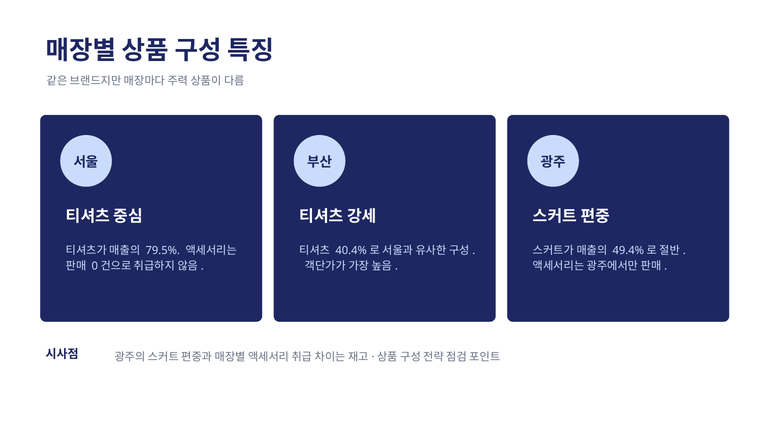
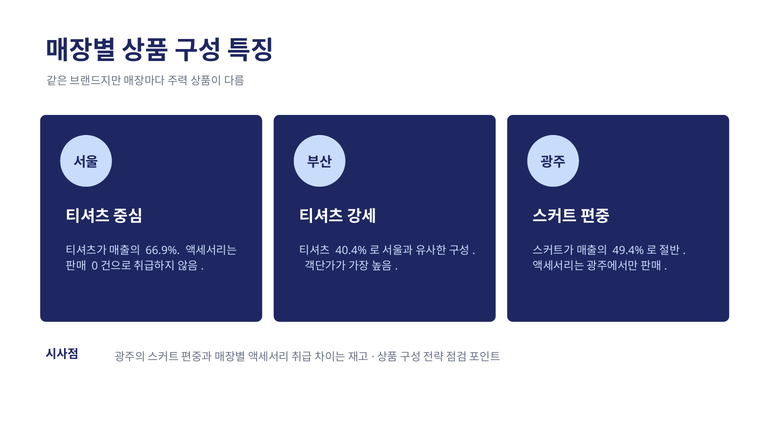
79.5%: 79.5% -> 66.9%
